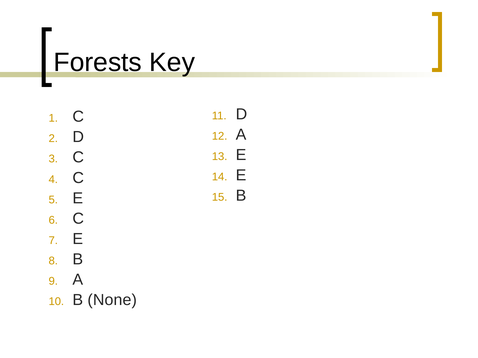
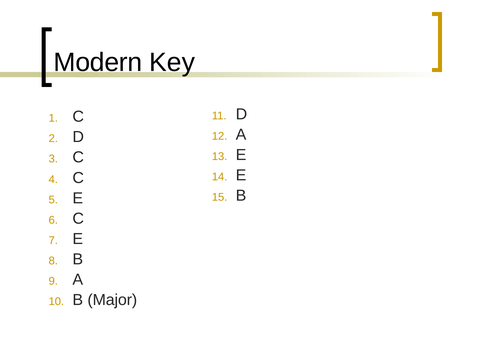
Forests: Forests -> Modern
None: None -> Major
